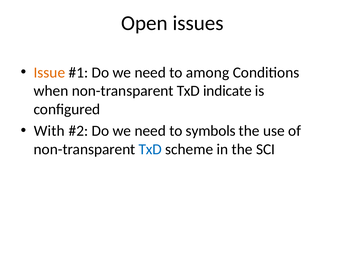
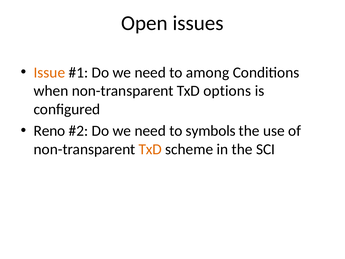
indicate: indicate -> options
With: With -> Reno
TxD at (150, 149) colour: blue -> orange
